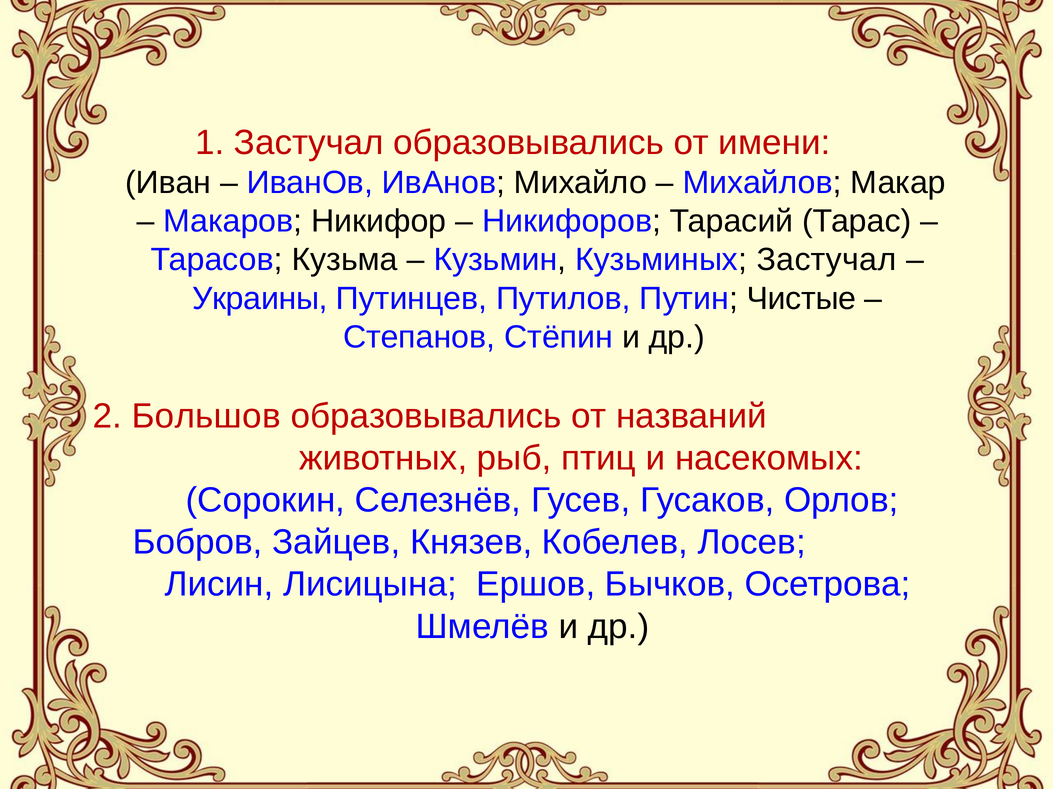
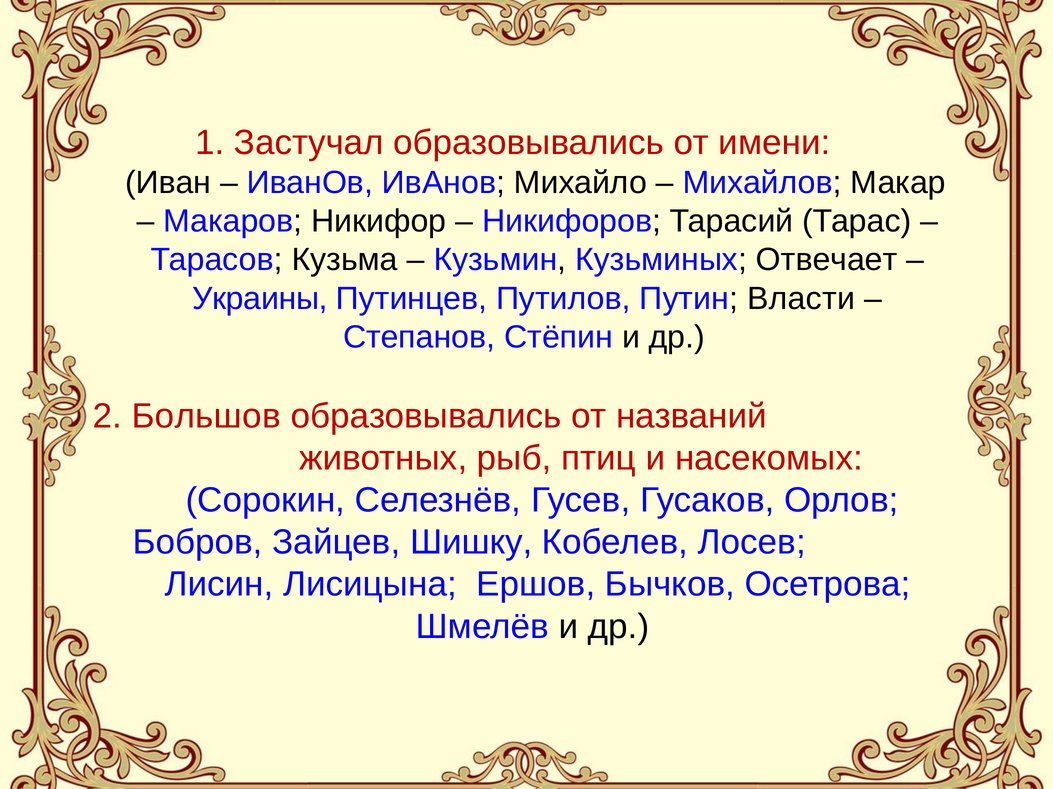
Кузьминых Застучал: Застучал -> Отвечает
Чистые: Чистые -> Власти
Князев: Князев -> Шишку
